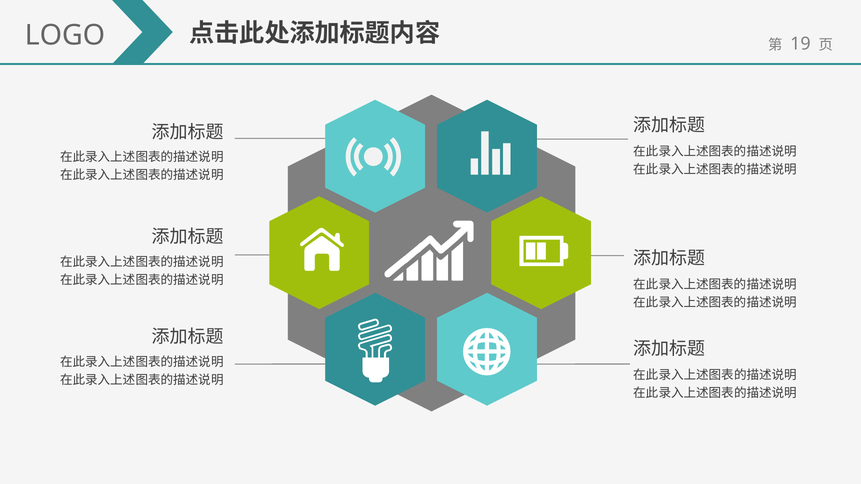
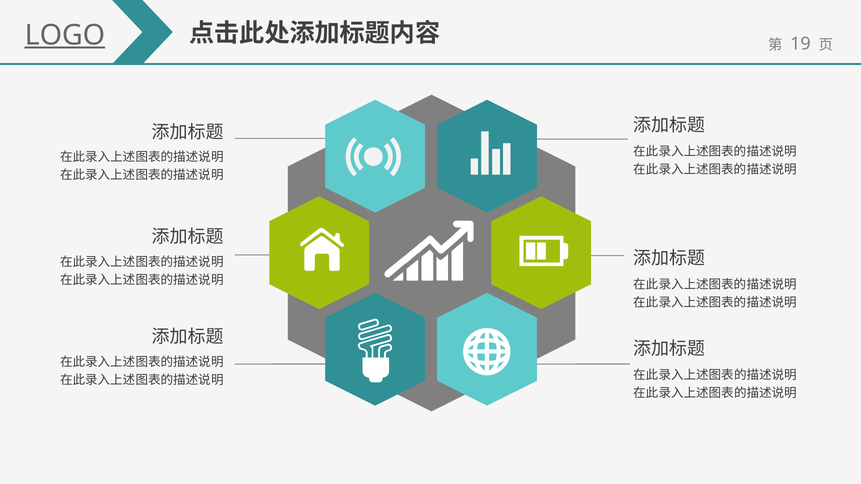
LOGO underline: none -> present
